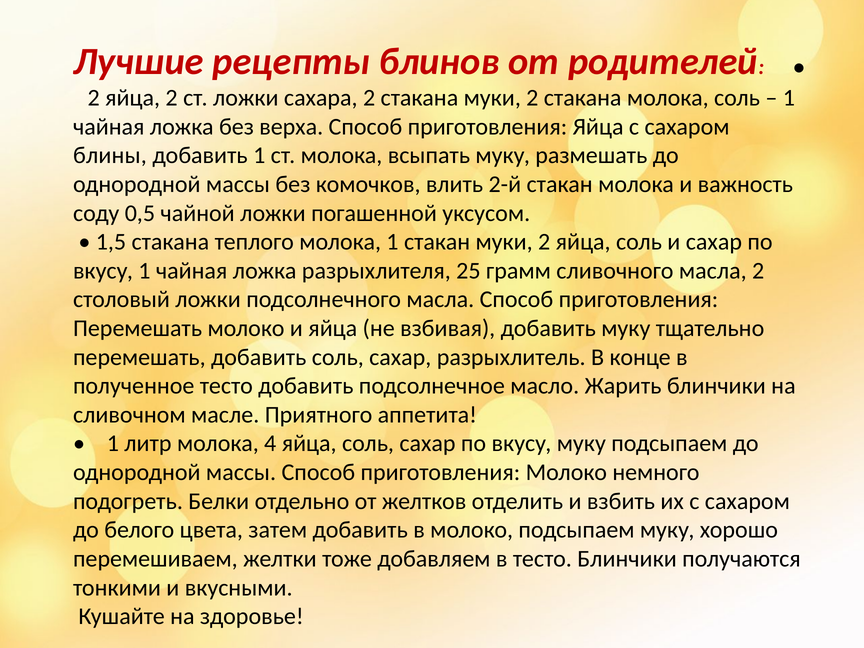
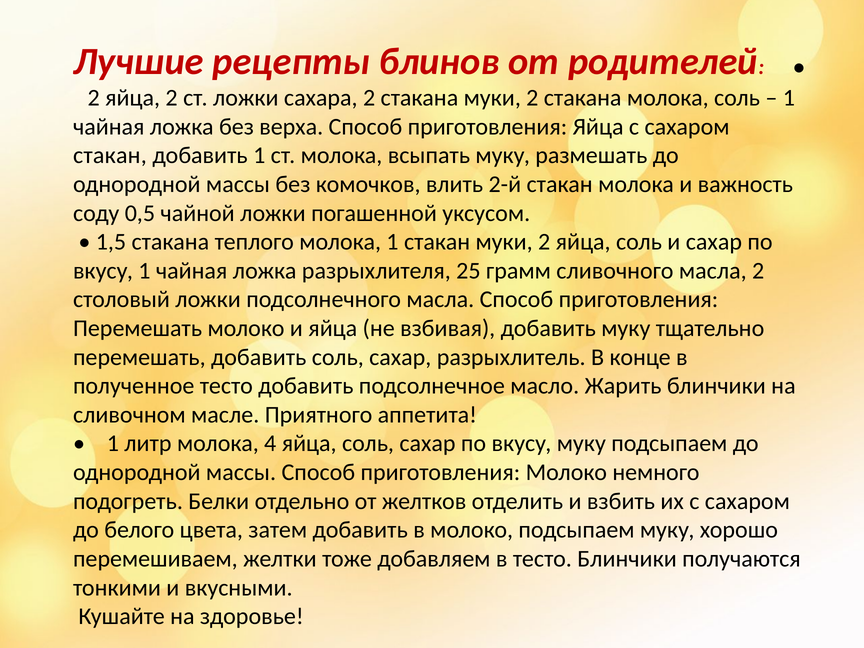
блины at (110, 155): блины -> стакан
